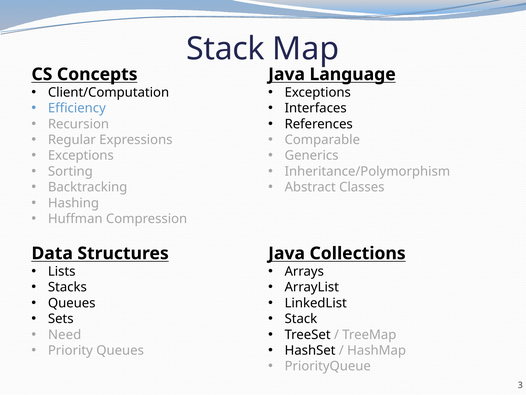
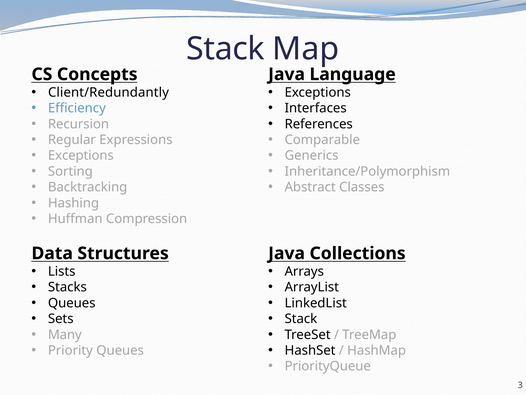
Client/Computation: Client/Computation -> Client/Redundantly
Need: Need -> Many
